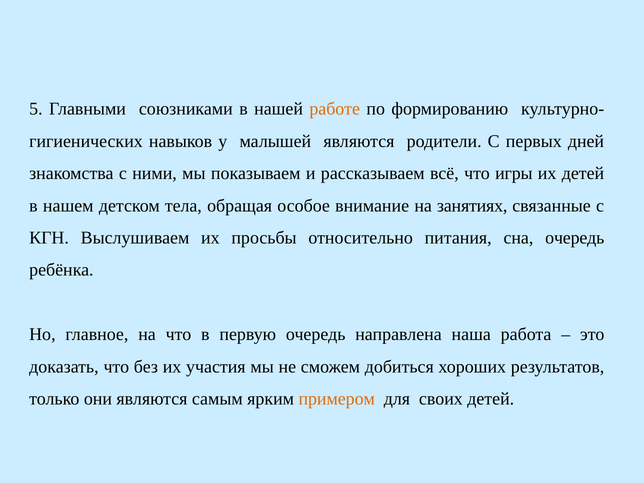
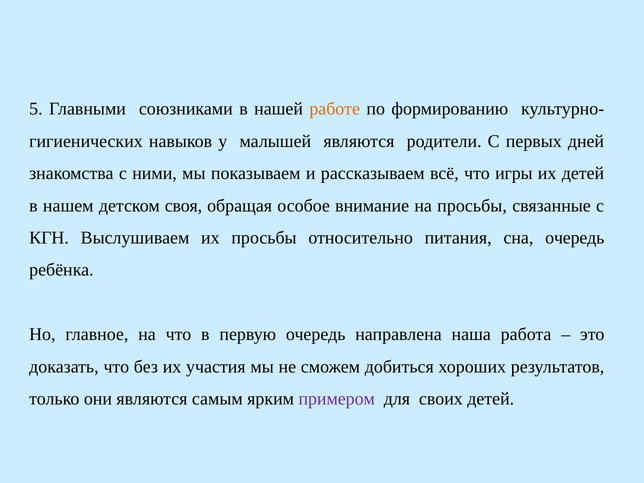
тела: тела -> своя
на занятиях: занятиях -> просьбы
примером colour: orange -> purple
